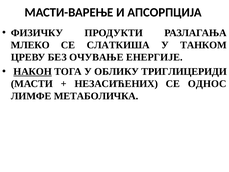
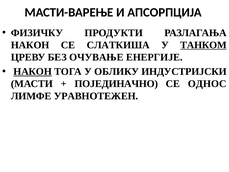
МЛЕКО at (30, 45): МЛЕКО -> НАКОН
ТАНКОМ underline: none -> present
ТРИГЛИЦЕРИДИ: ТРИГЛИЦЕРИДИ -> ИНДУСТРИЈСКИ
НЕЗАСИЋЕНИХ: НЕЗАСИЋЕНИХ -> ПОЈЕДИНАЧНО
МЕТАБОЛИЧКА: МЕТАБОЛИЧКА -> УРАВНОТЕЖЕН
